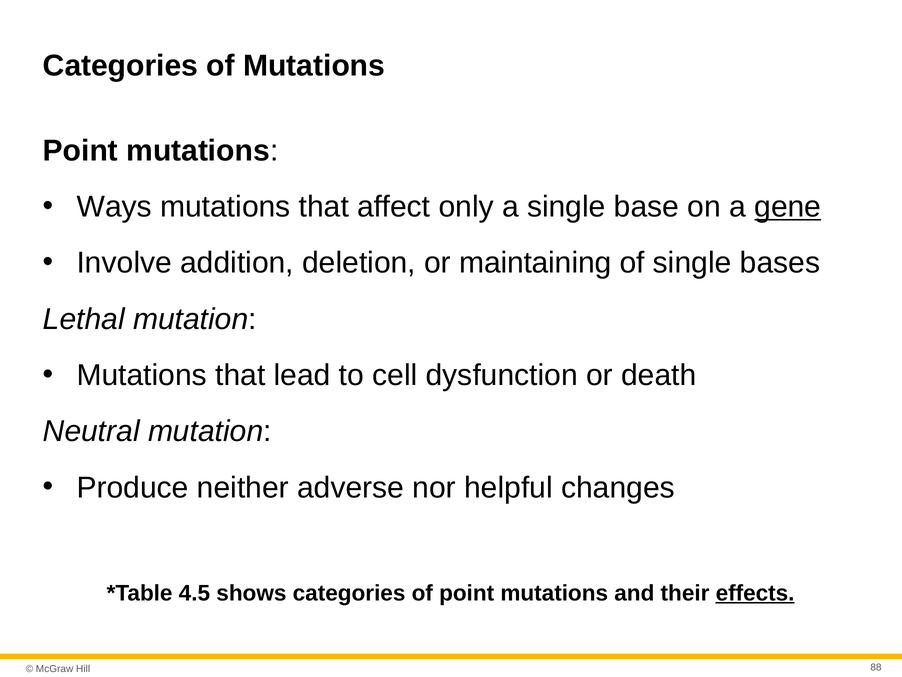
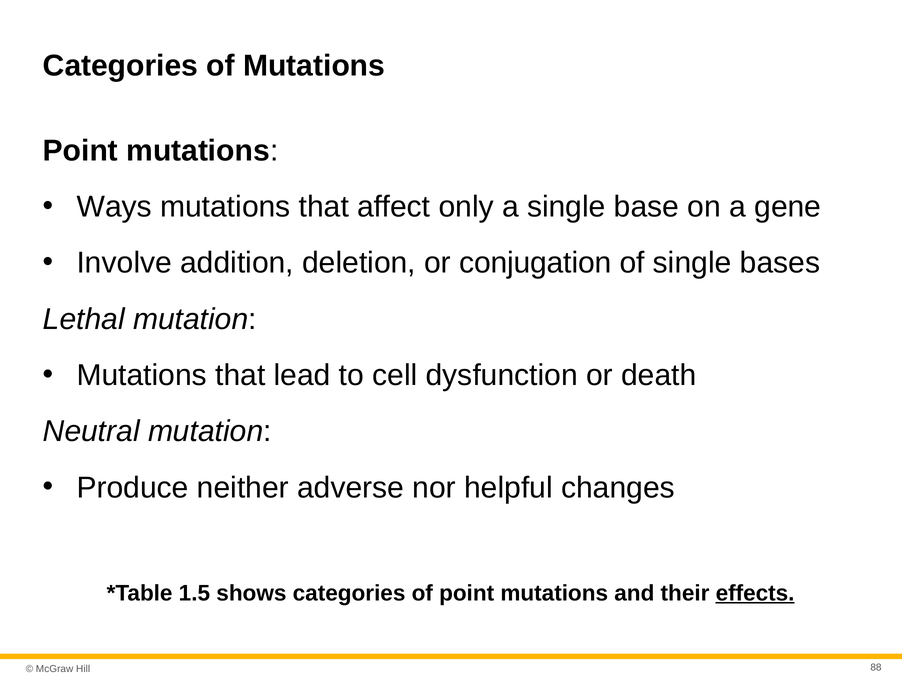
gene underline: present -> none
maintaining: maintaining -> conjugation
4.5: 4.5 -> 1.5
